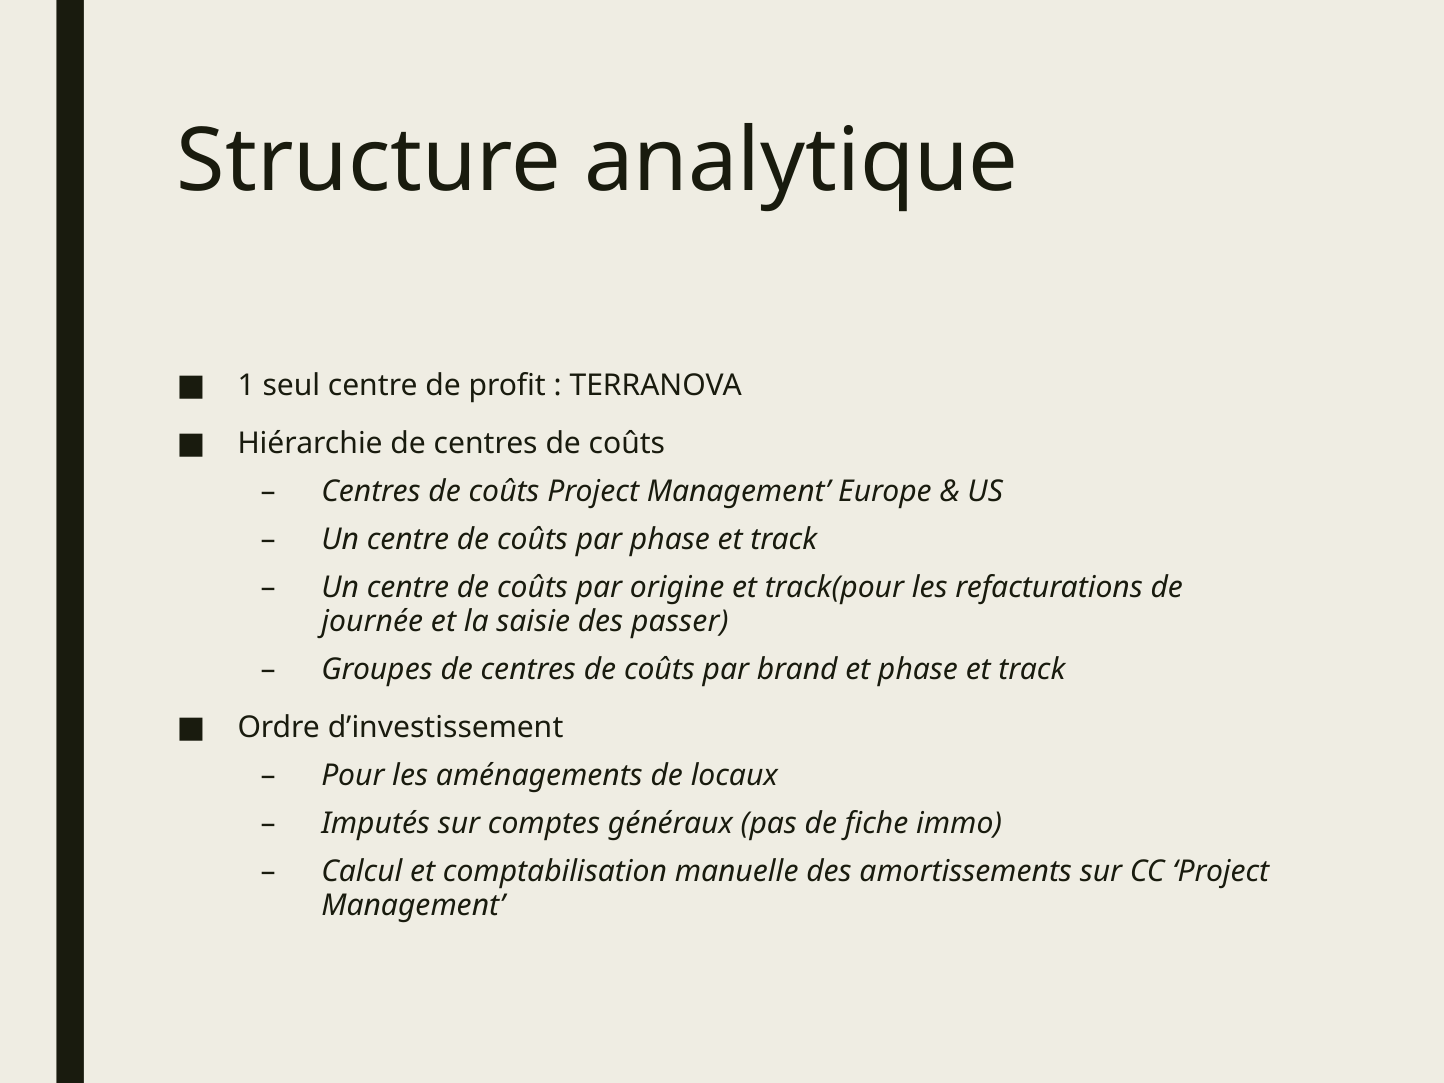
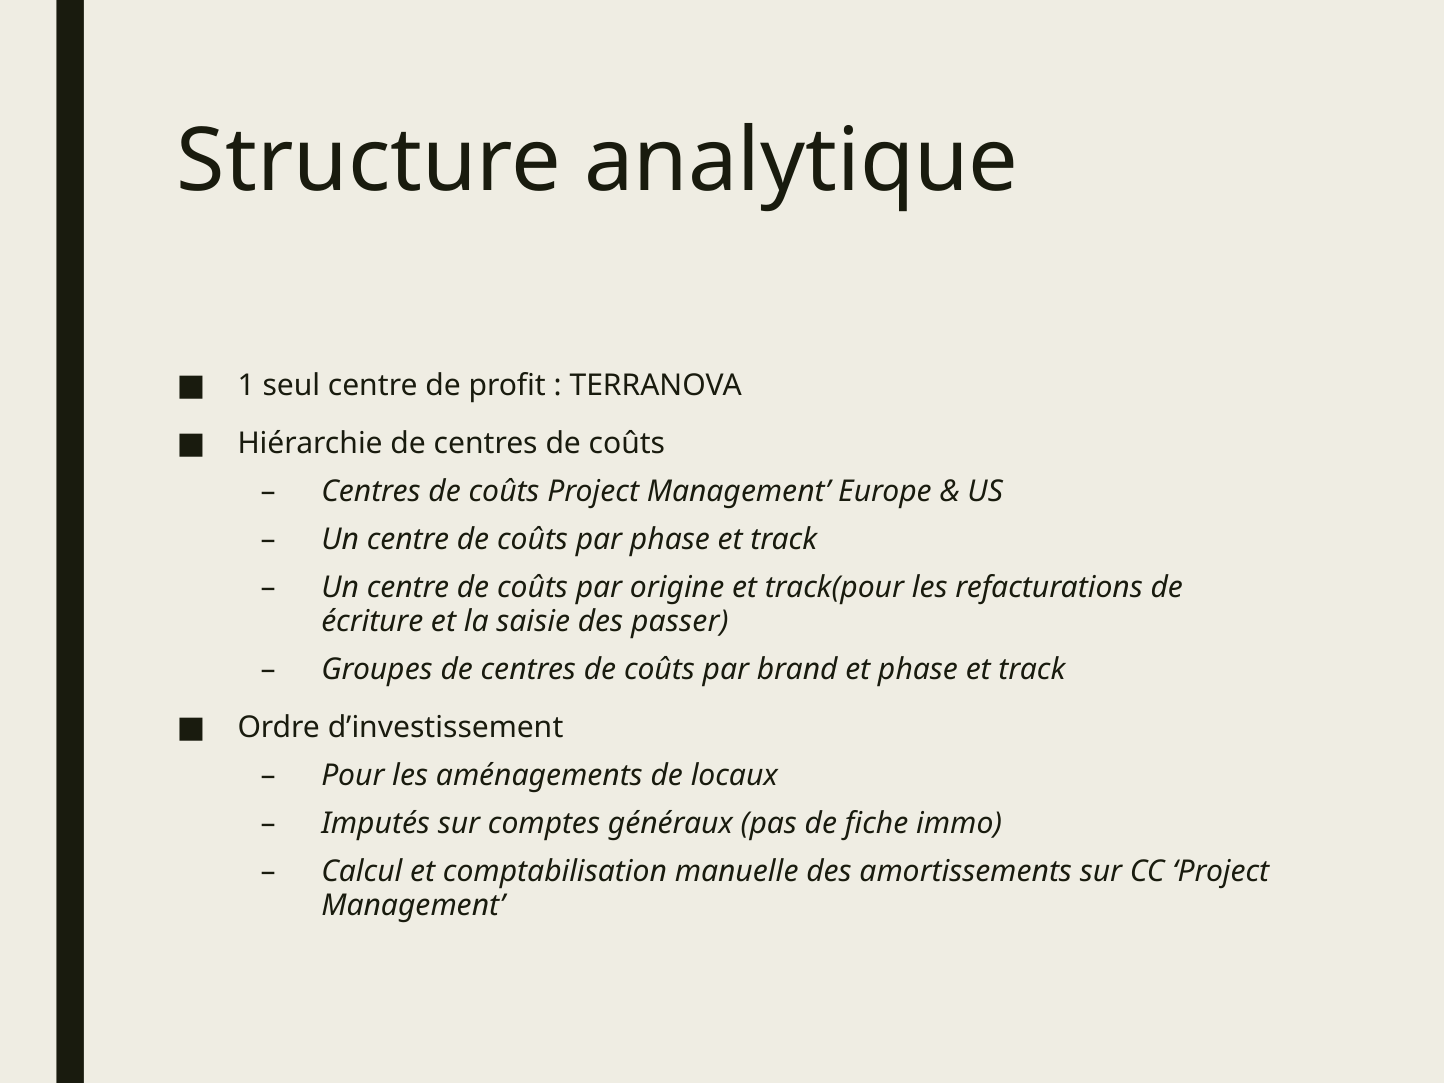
journée: journée -> écriture
